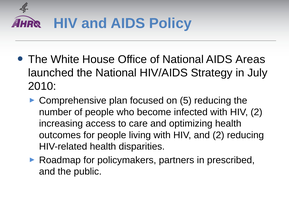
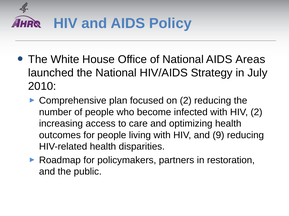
on 5: 5 -> 2
and 2: 2 -> 9
prescribed: prescribed -> restoration
